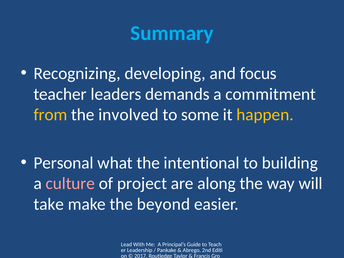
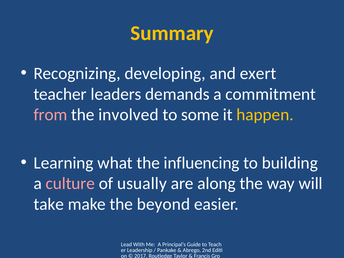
Summary colour: light blue -> yellow
focus: focus -> exert
from colour: yellow -> pink
Personal: Personal -> Learning
intentional: intentional -> influencing
project: project -> usually
